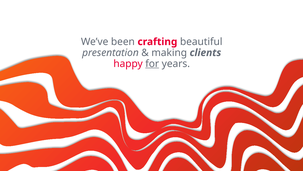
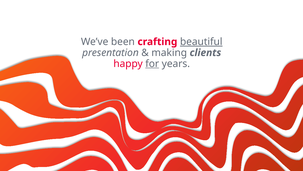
beautiful underline: none -> present
